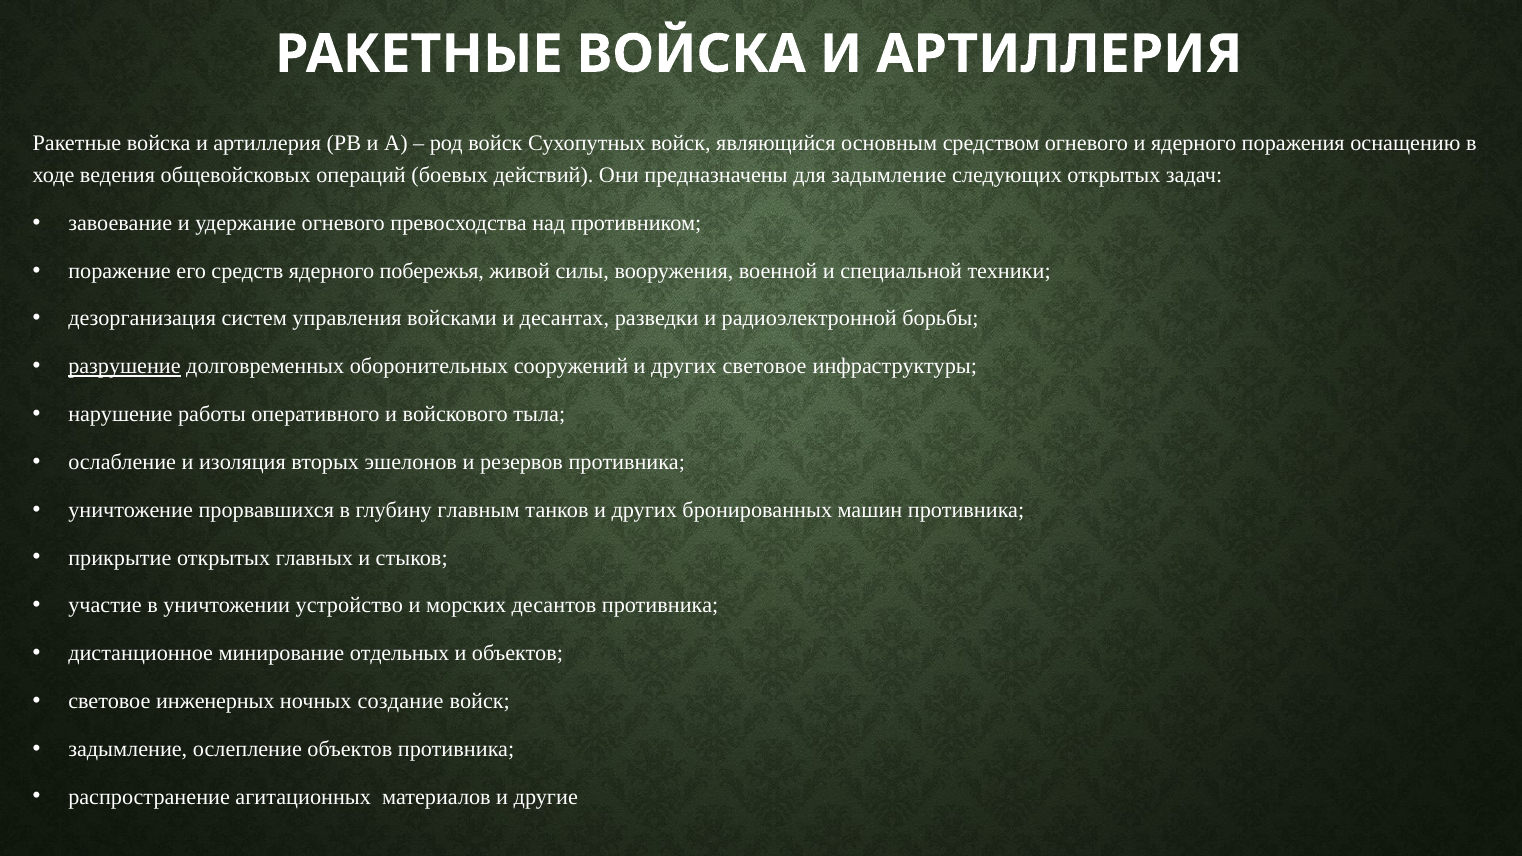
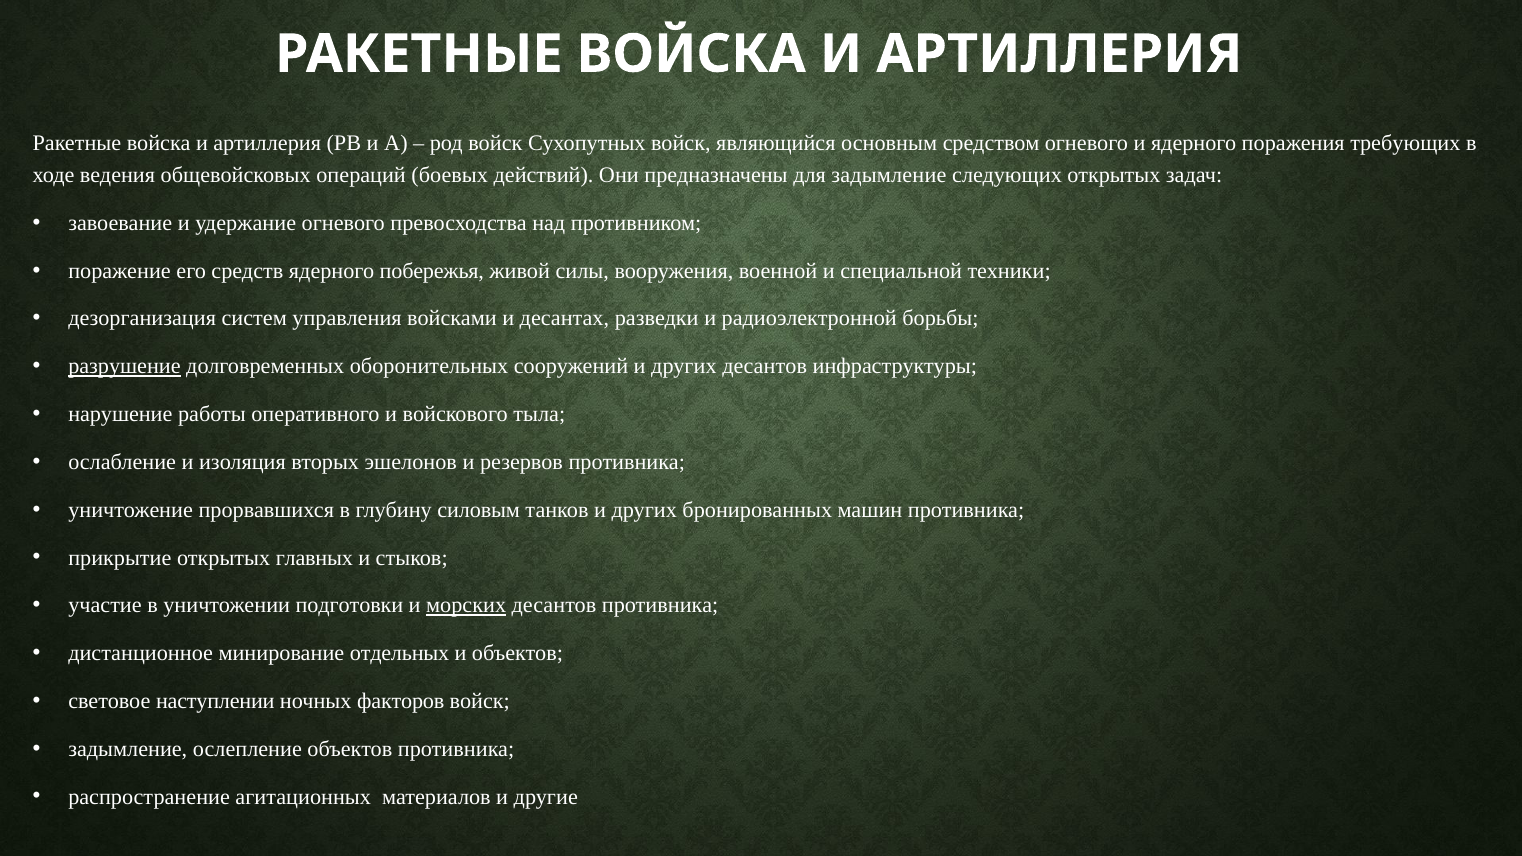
оснащению: оснащению -> требующих
других световое: световое -> десантов
главным: главным -> силовым
устройство: устройство -> подготовки
морских underline: none -> present
инженерных: инженерных -> наступлении
создание: создание -> факторов
